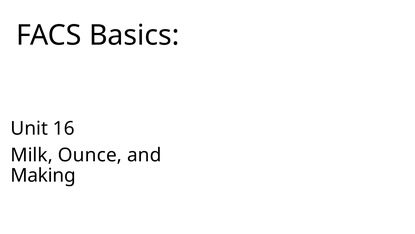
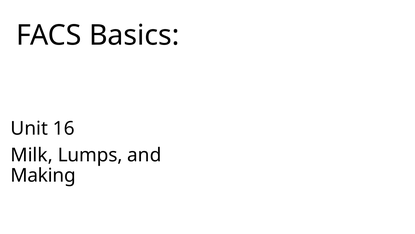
Ounce: Ounce -> Lumps
